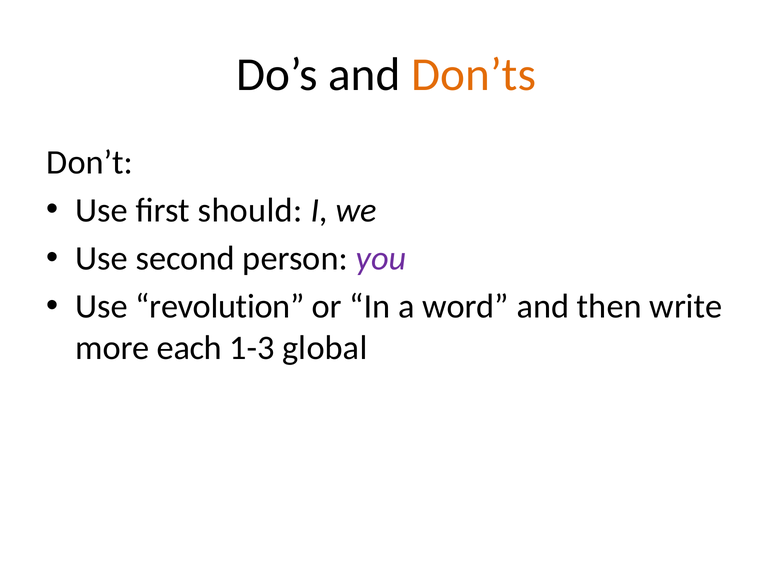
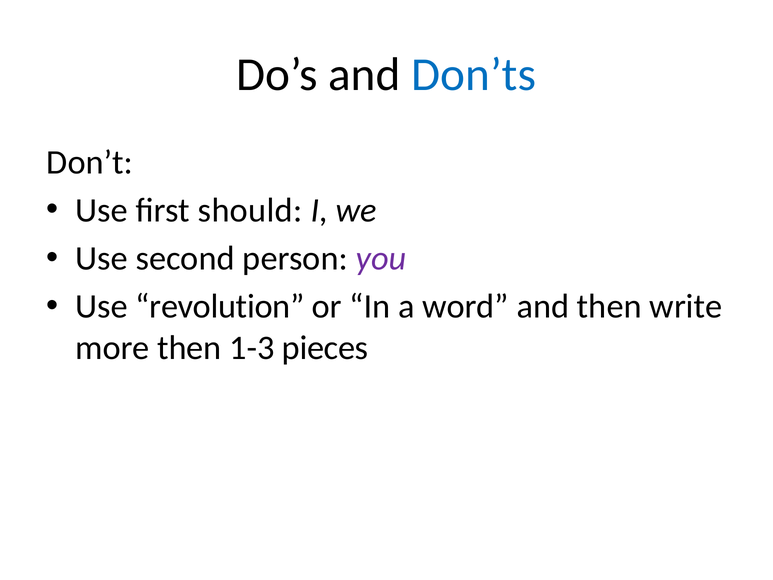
Don’ts colour: orange -> blue
more each: each -> then
global: global -> pieces
